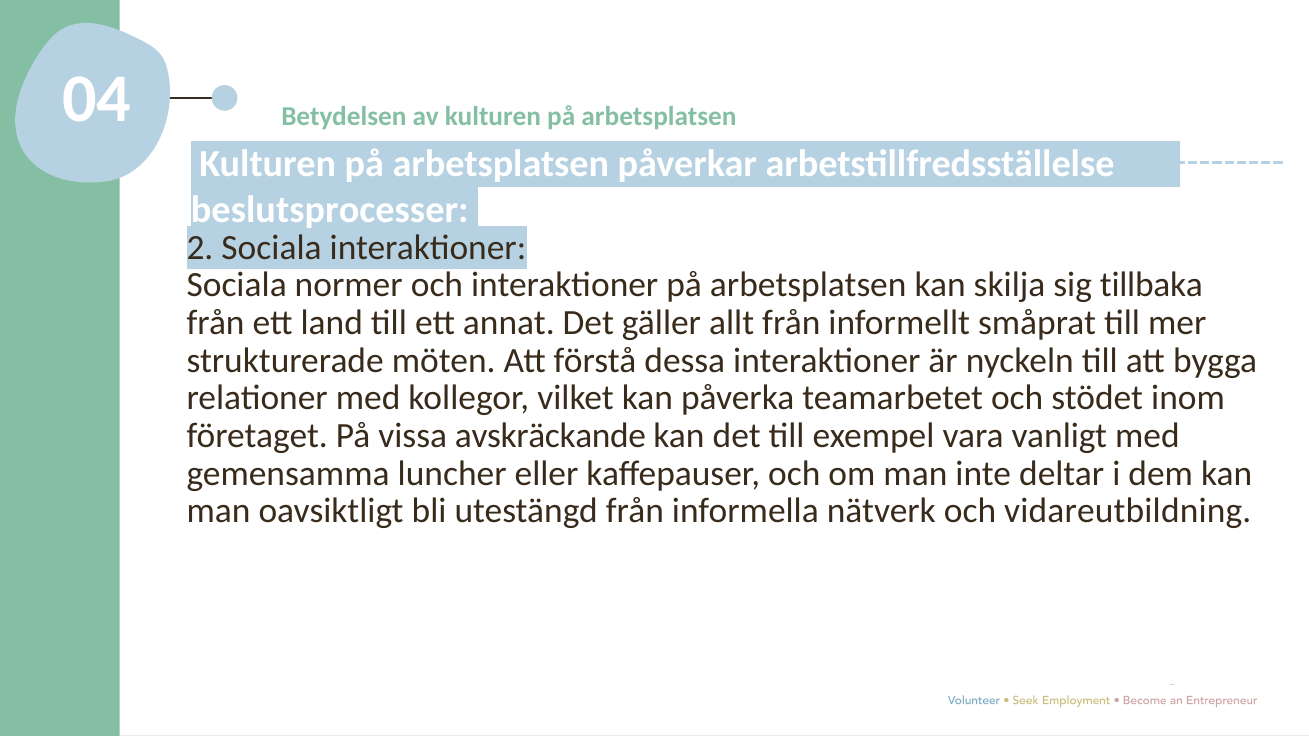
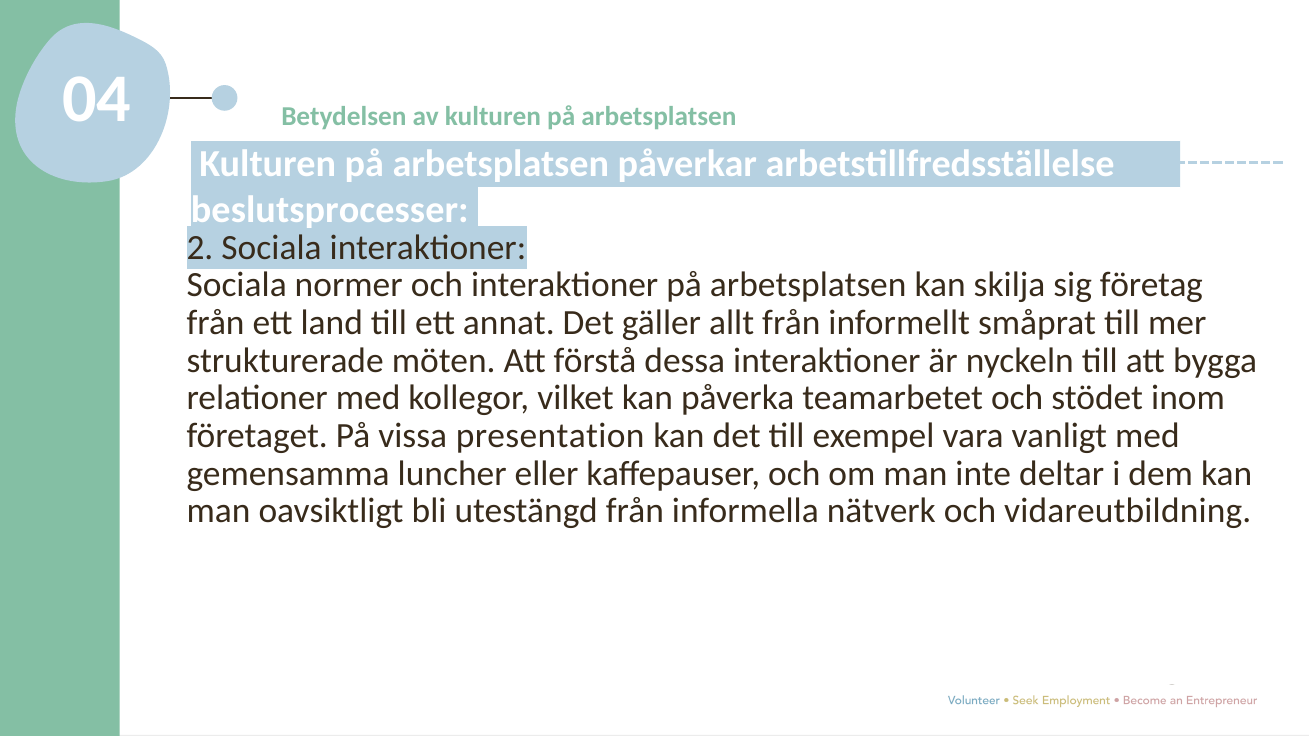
tillbaka: tillbaka -> företag
avskräckande: avskräckande -> presentation
